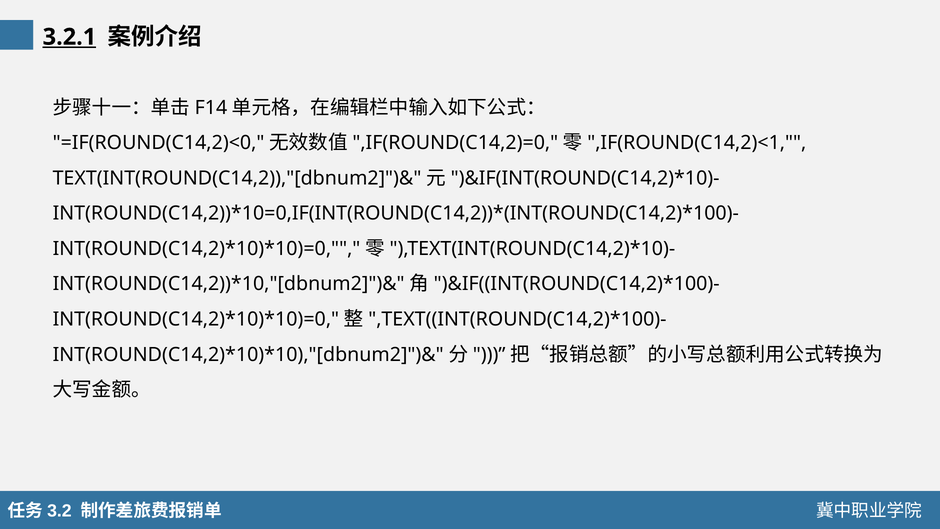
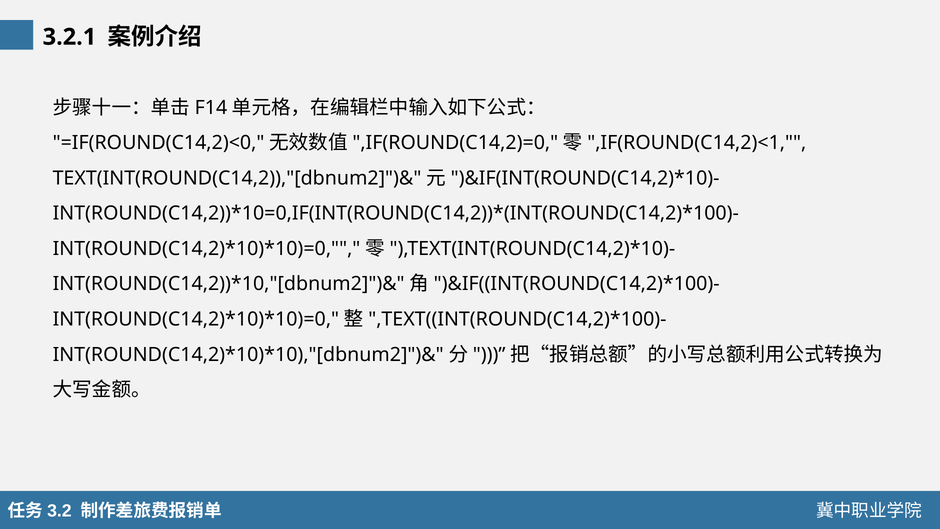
3.2.1 underline: present -> none
